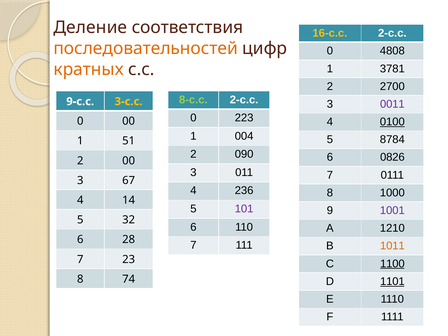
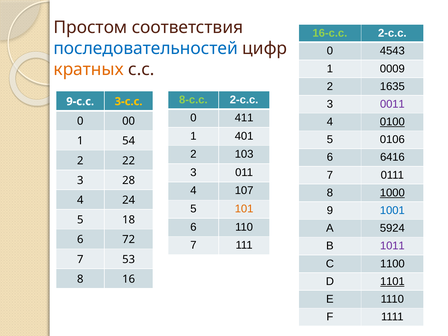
Деление: Деление -> Простом
16-с.с colour: yellow -> light green
последовательностей colour: orange -> blue
4808: 4808 -> 4543
3781: 3781 -> 0009
2700: 2700 -> 1635
223: 223 -> 411
004: 004 -> 401
8784: 8784 -> 0106
51: 51 -> 54
090: 090 -> 103
0826: 0826 -> 6416
2 00: 00 -> 22
67: 67 -> 28
236: 236 -> 107
1000 underline: none -> present
14: 14 -> 24
101 colour: purple -> orange
1001 colour: purple -> blue
32: 32 -> 18
1210: 1210 -> 5924
28: 28 -> 72
1011 colour: orange -> purple
23: 23 -> 53
1100 underline: present -> none
74: 74 -> 16
